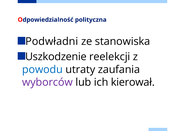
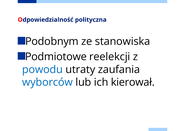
Podwładni: Podwładni -> Podobnym
Uszkodzenie: Uszkodzenie -> Podmiotowe
wyborców colour: purple -> blue
